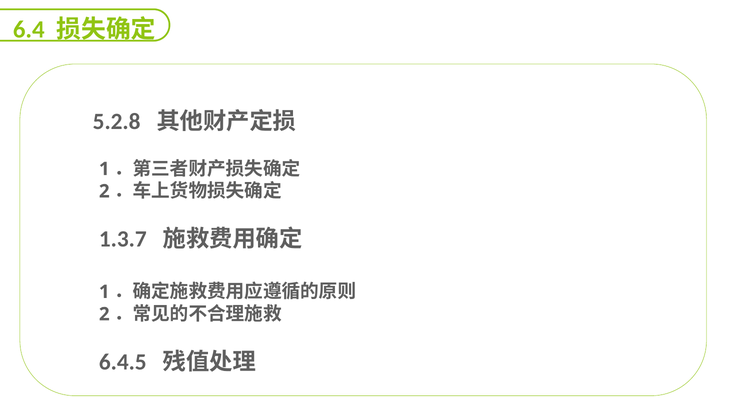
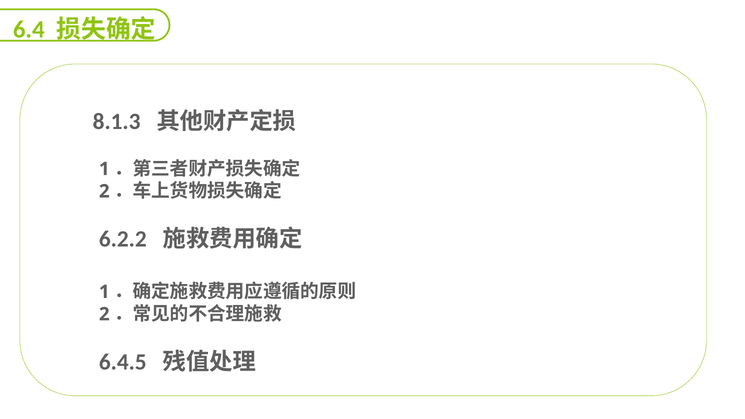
5.2.8: 5.2.8 -> 8.1.3
1.3.7: 1.3.7 -> 6.2.2
